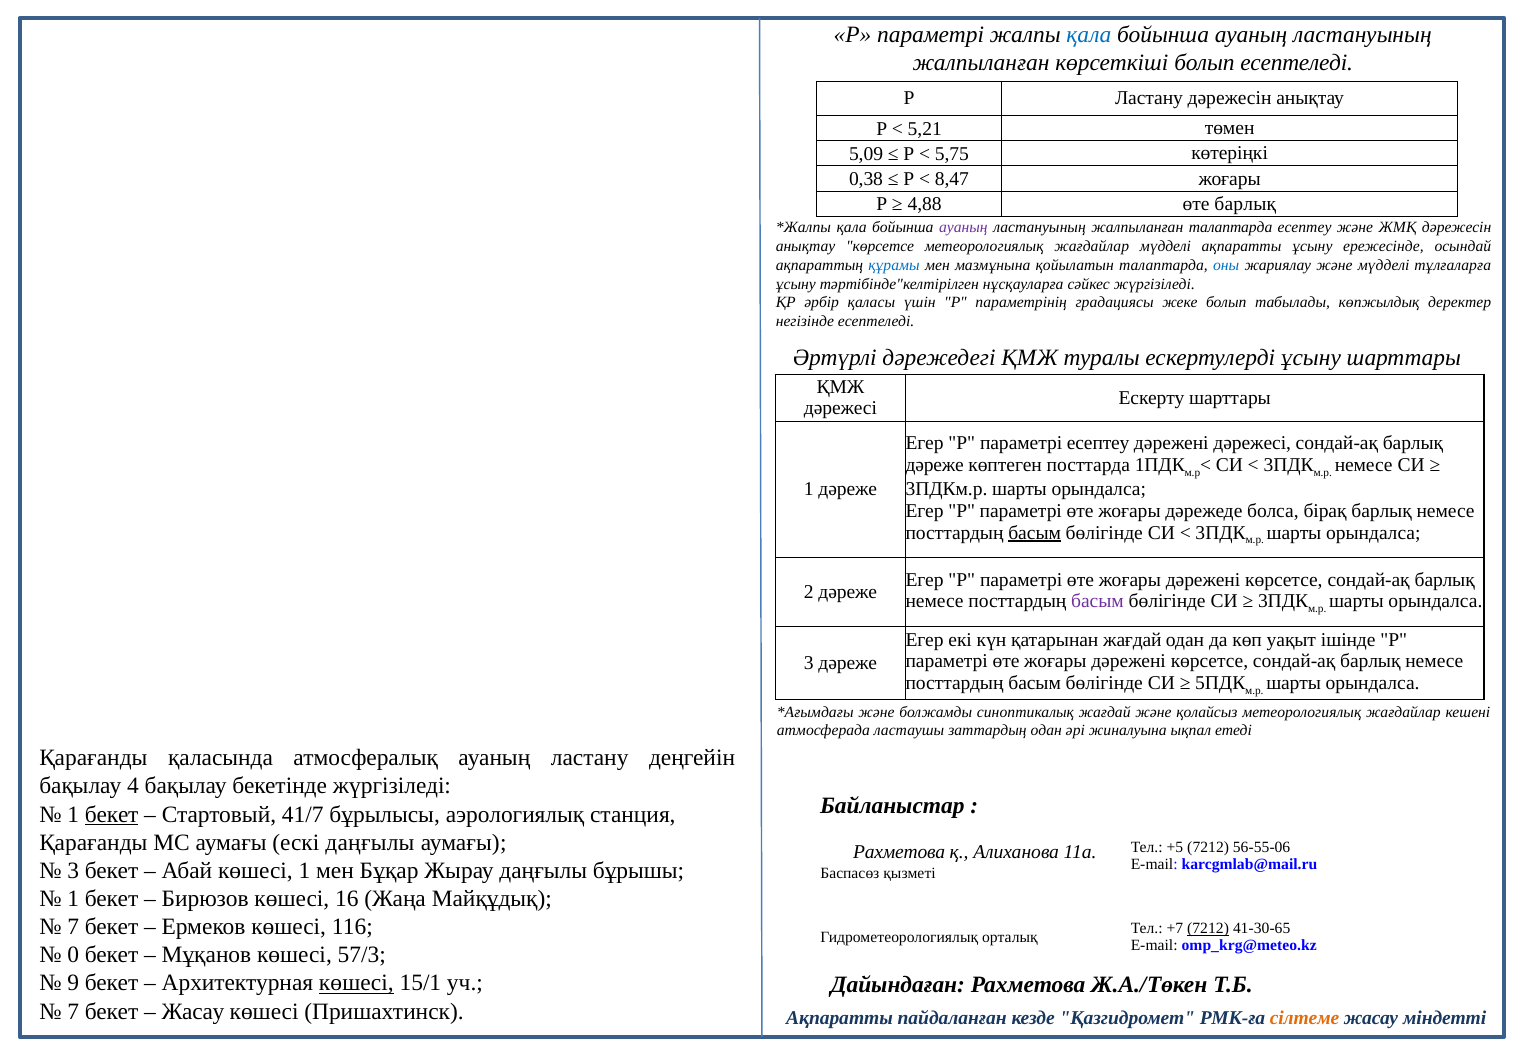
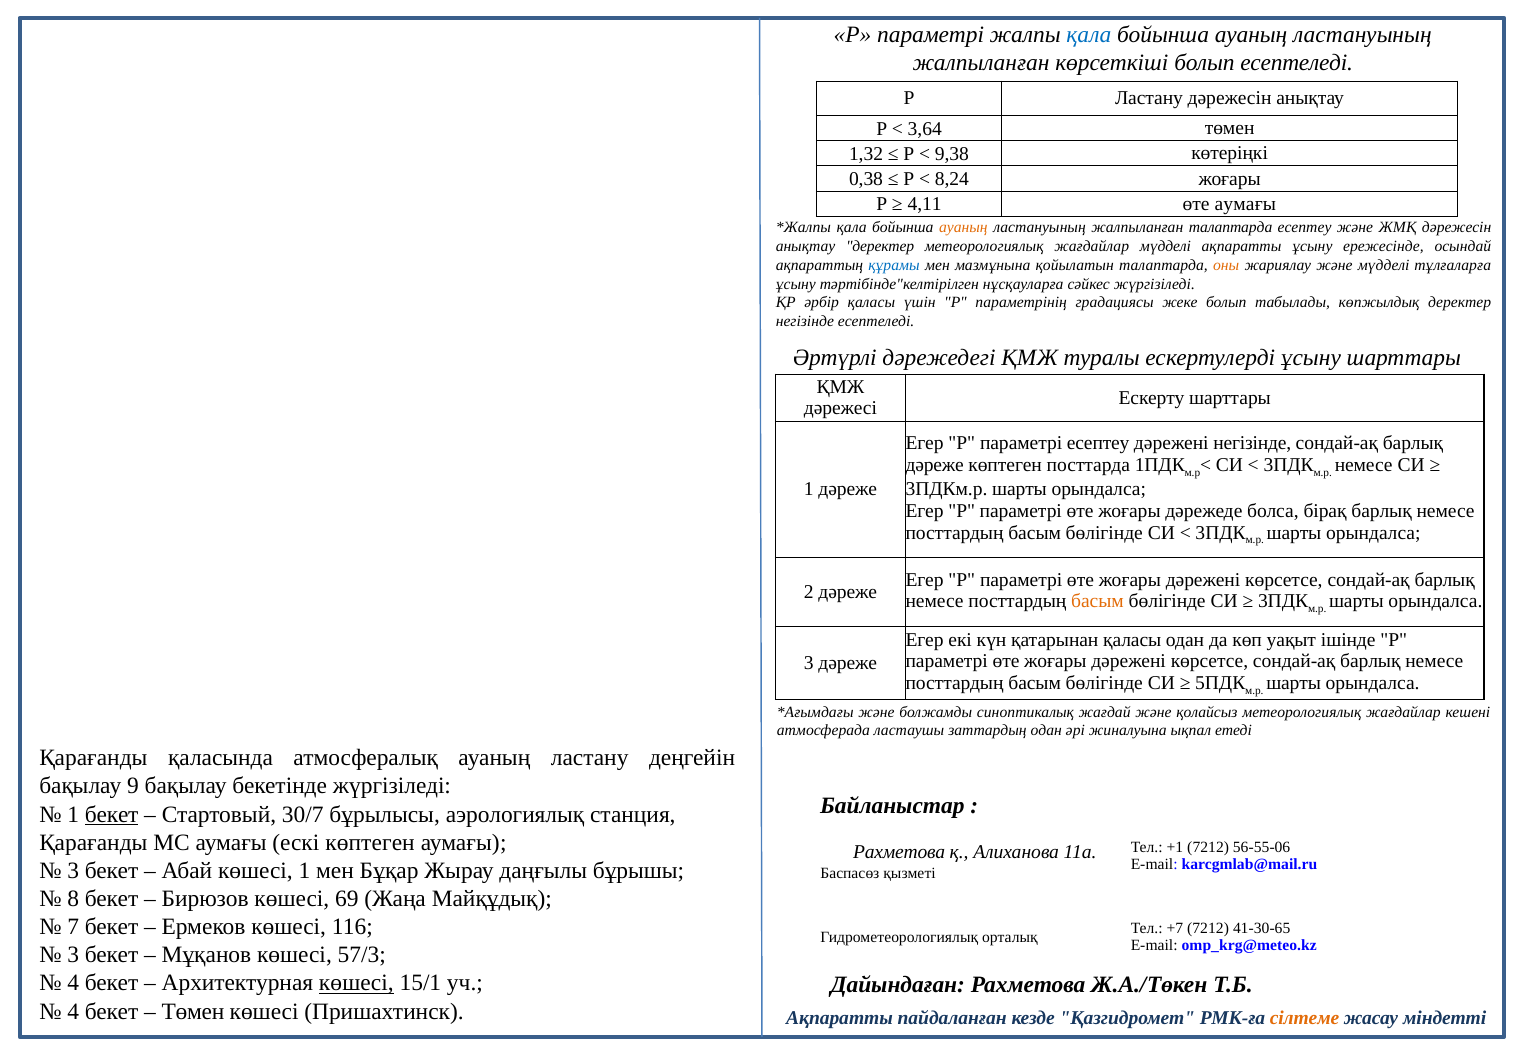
5,21: 5,21 -> 3,64
5,09: 5,09 -> 1,32
5,75: 5,75 -> 9,38
8,47: 8,47 -> 8,24
4,88: 4,88 -> 4,11
өте барлық: барлық -> аумағы
ауаның at (963, 228) colour: purple -> orange
анықтау көрсетсе: көрсетсе -> деректер
оны colour: blue -> orange
дәрежені дәрежесі: дәрежесі -> негізінде
басым at (1035, 533) underline: present -> none
басым at (1097, 601) colour: purple -> orange
қатарынан жағдай: жағдай -> қаласы
4: 4 -> 9
41/7: 41/7 -> 30/7
ескі даңғылы: даңғылы -> көптеген
+5: +5 -> +1
1 at (73, 899): 1 -> 8
16: 16 -> 69
7212 at (1208, 928) underline: present -> none
0 at (73, 955): 0 -> 3
9 at (73, 983): 9 -> 4
7 at (73, 1011): 7 -> 4
Жасау at (193, 1011): Жасау -> Төмен
